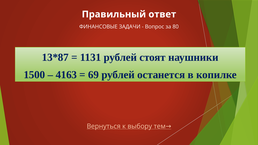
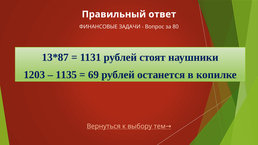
1500: 1500 -> 1203
4163: 4163 -> 1135
